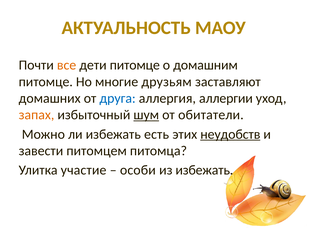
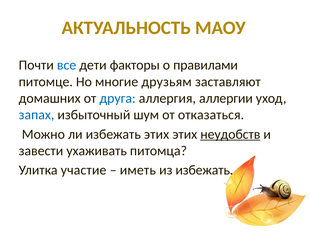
все colour: orange -> blue
дети питомце: питомце -> факторы
домашним: домашним -> правилами
запах colour: orange -> blue
шум underline: present -> none
обитатели: обитатели -> отказаться
избежать есть: есть -> этих
питомцем: питомцем -> ухаживать
особи: особи -> иметь
